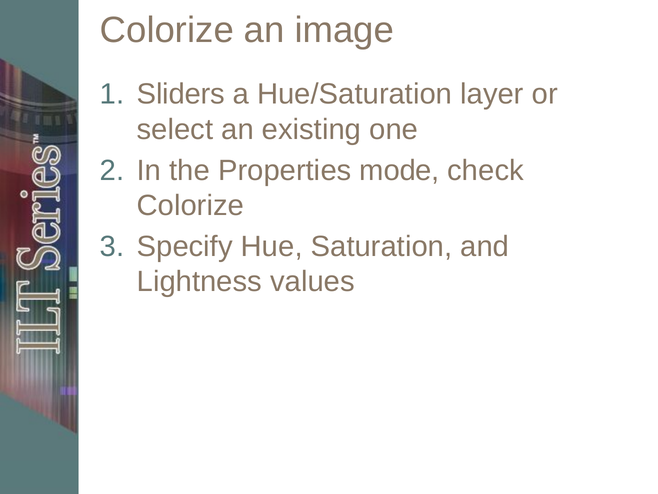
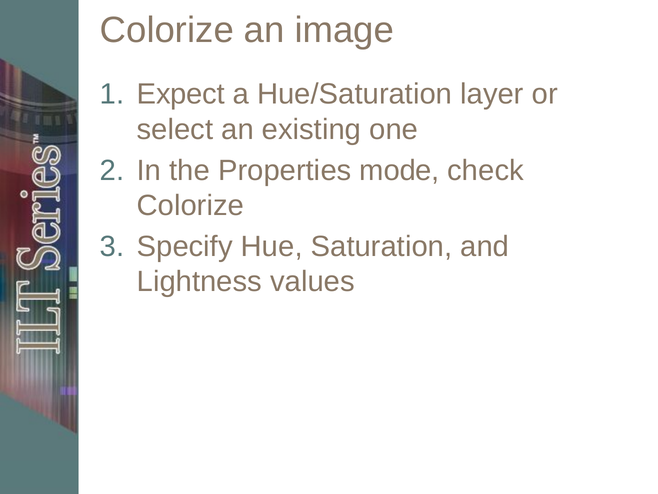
Sliders: Sliders -> Expect
